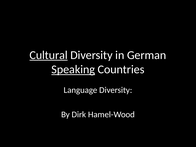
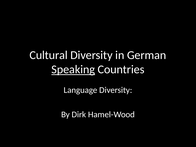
Cultural underline: present -> none
